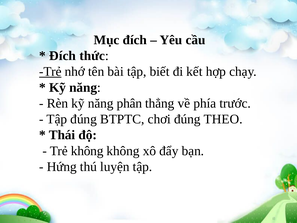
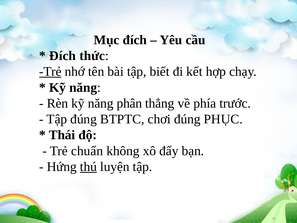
THEO: THEO -> PHỤC
Trẻ không: không -> chuẩn
thú underline: none -> present
